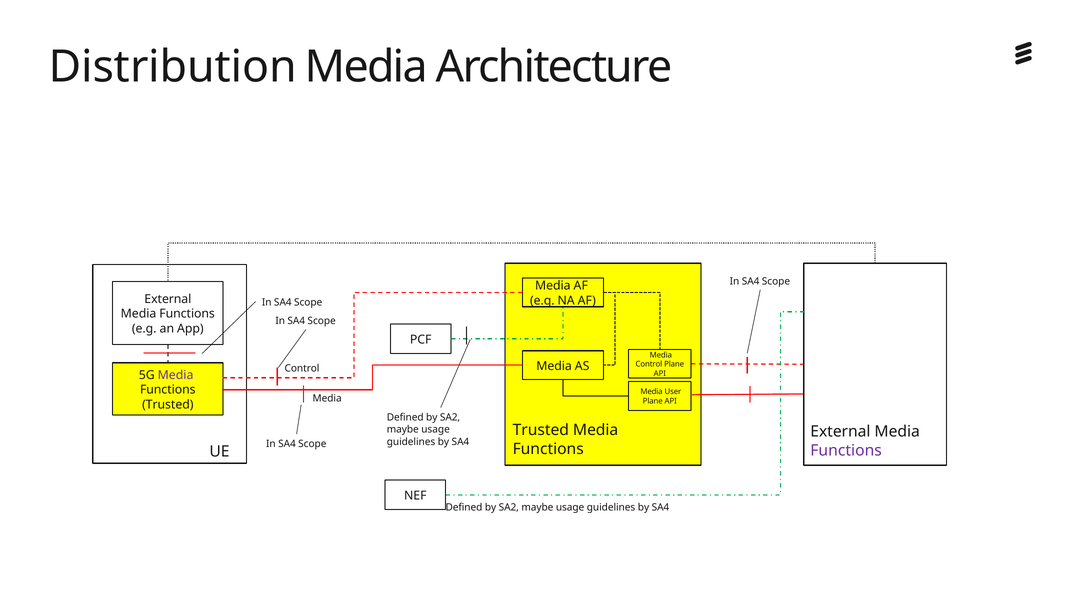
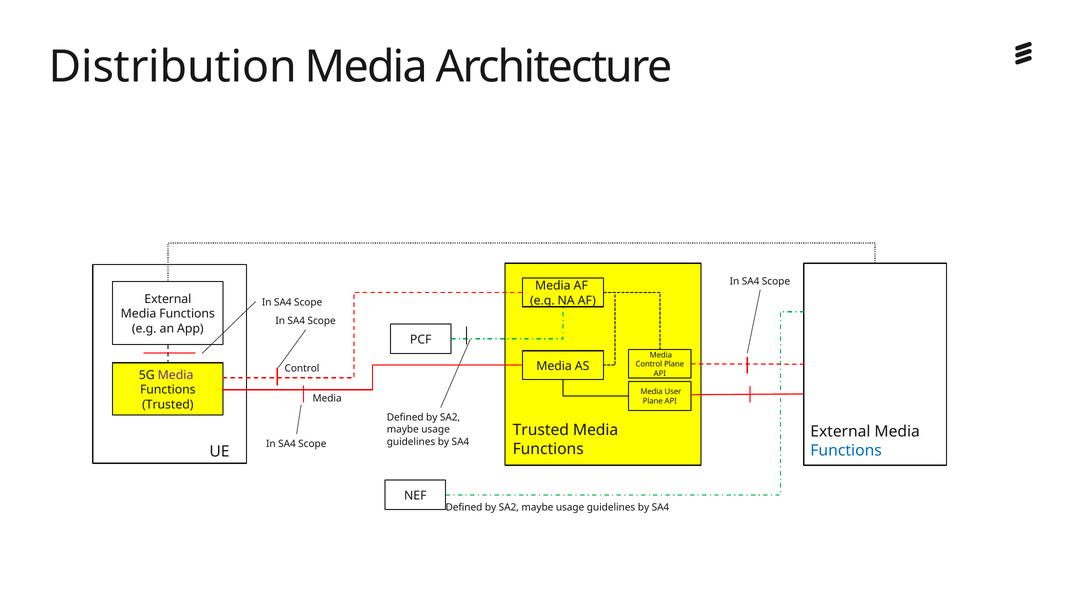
Functions at (846, 450) colour: purple -> blue
